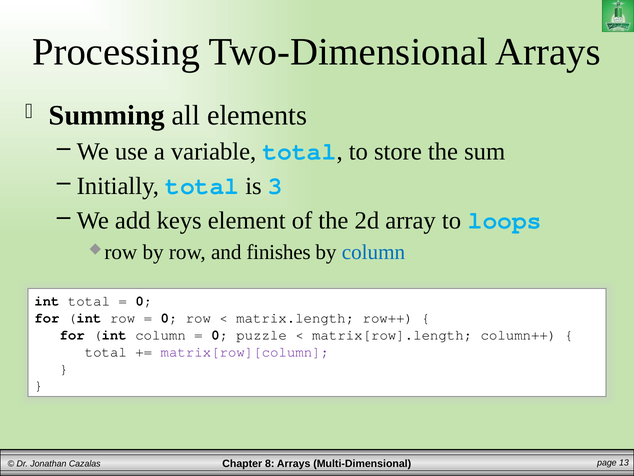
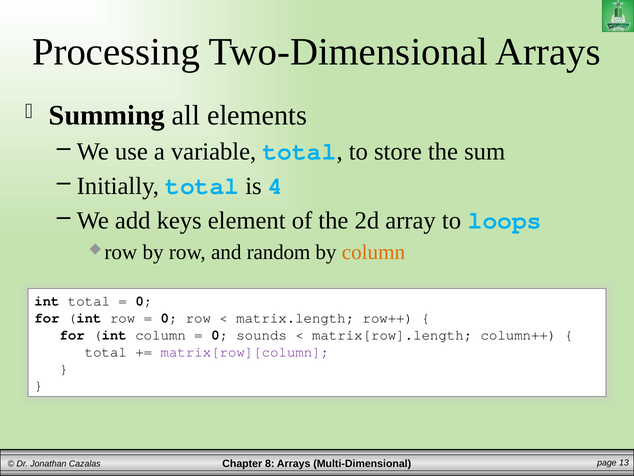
3: 3 -> 4
finishes: finishes -> random
column at (373, 252) colour: blue -> orange
puzzle: puzzle -> sounds
